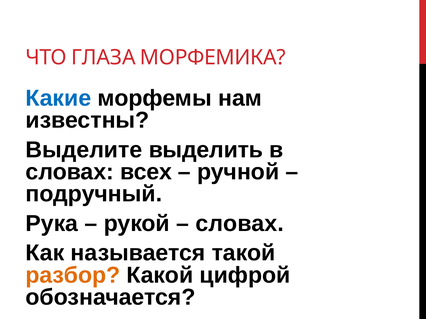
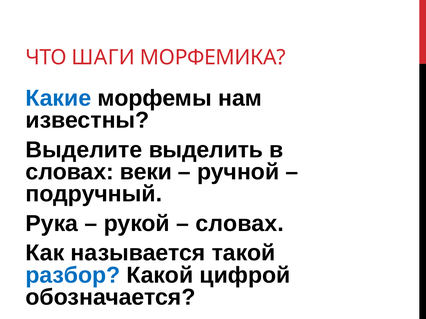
ГЛАЗА: ГЛАЗА -> ШАГИ
всех: всех -> веки
разбор colour: orange -> blue
